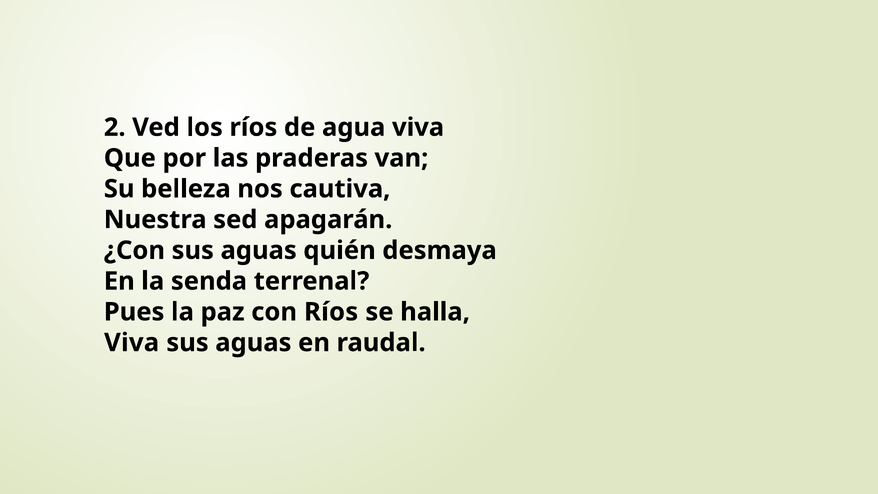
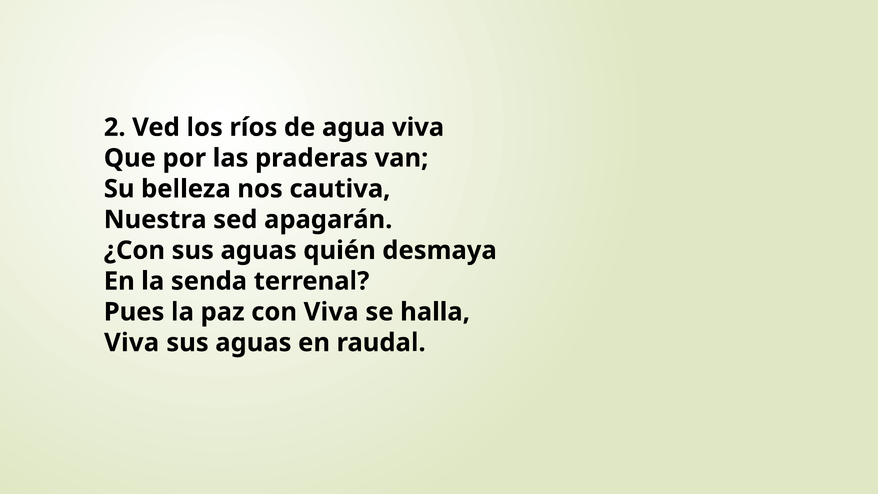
con Ríos: Ríos -> Viva
